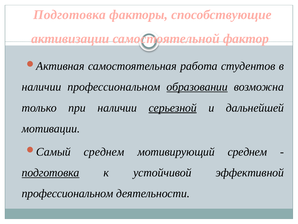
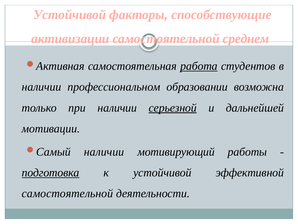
Подготовка at (70, 15): Подготовка -> Устойчивой
фактор: фактор -> среднем
работа underline: none -> present
образовании underline: present -> none
среднем at (104, 151): среднем -> наличии
мотивирующий среднем: среднем -> работы
профессиональном at (67, 193): профессиональном -> самостоятельной
